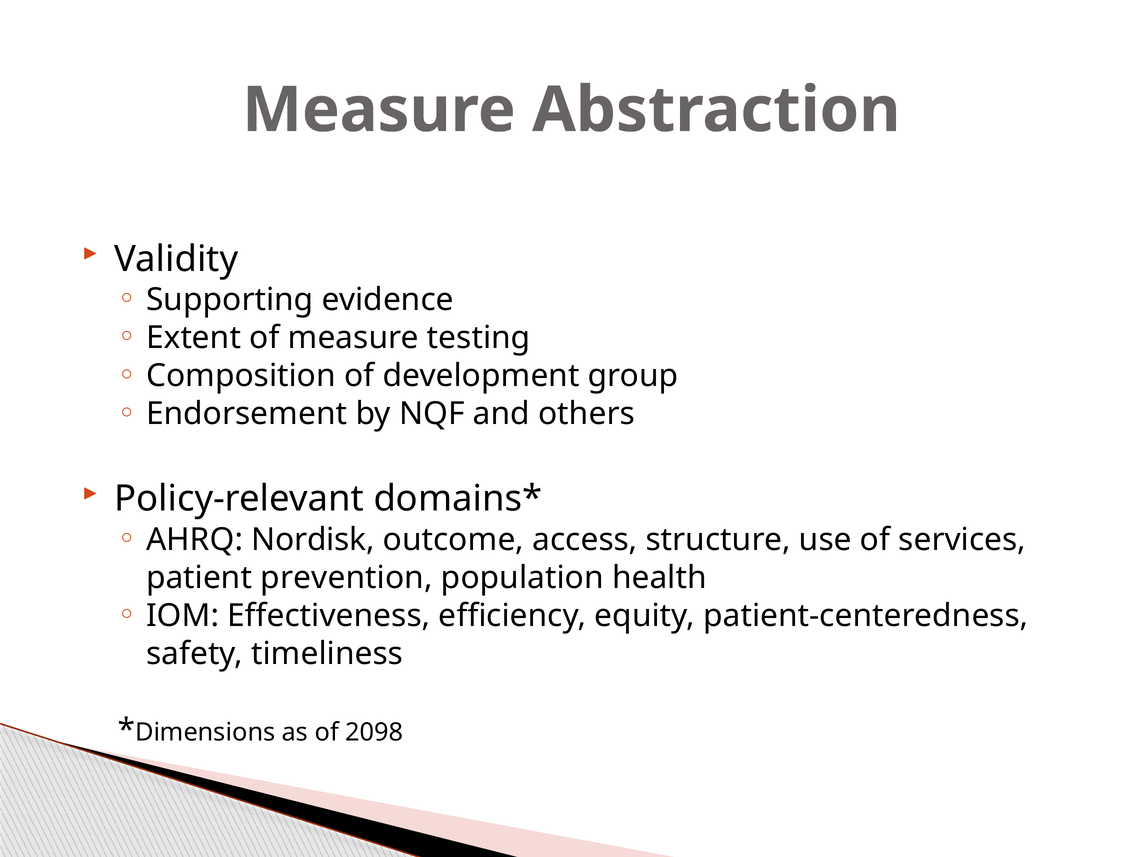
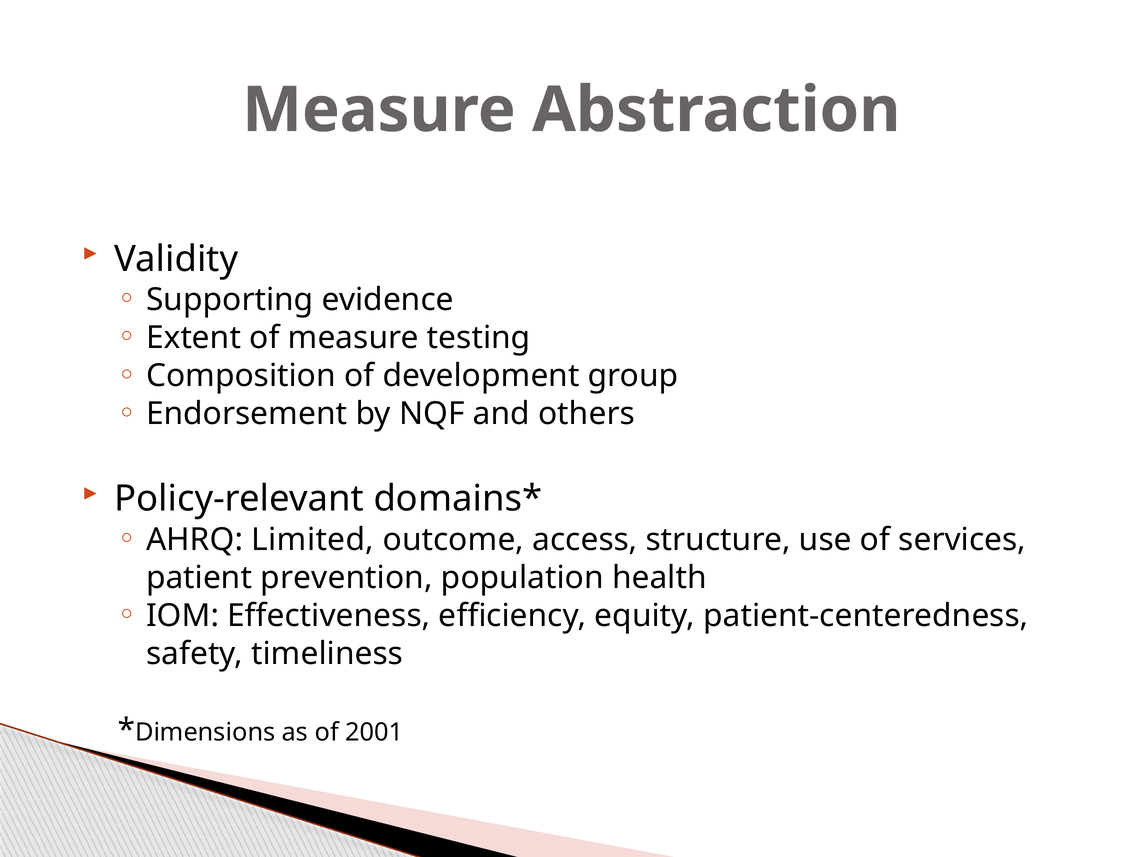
Nordisk: Nordisk -> Limited
2098: 2098 -> 2001
